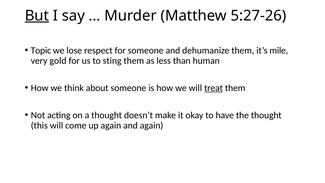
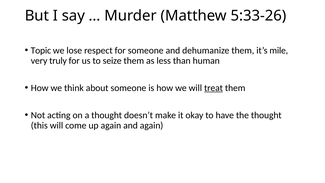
But underline: present -> none
5:27-26: 5:27-26 -> 5:33-26
gold: gold -> truly
sting: sting -> seize
